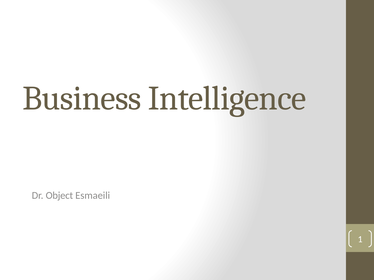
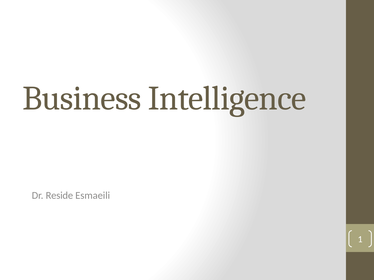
Object: Object -> Reside
